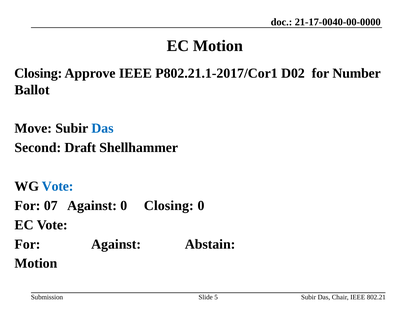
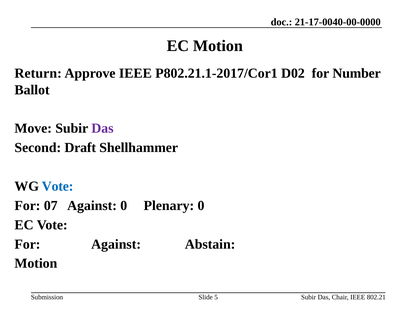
Closing at (38, 73): Closing -> Return
Das at (102, 128) colour: blue -> purple
0 Closing: Closing -> Plenary
